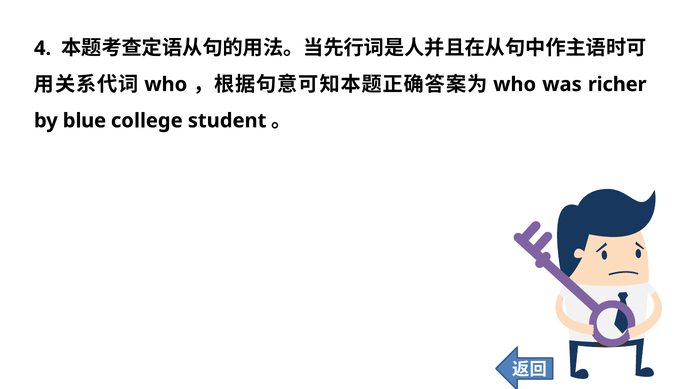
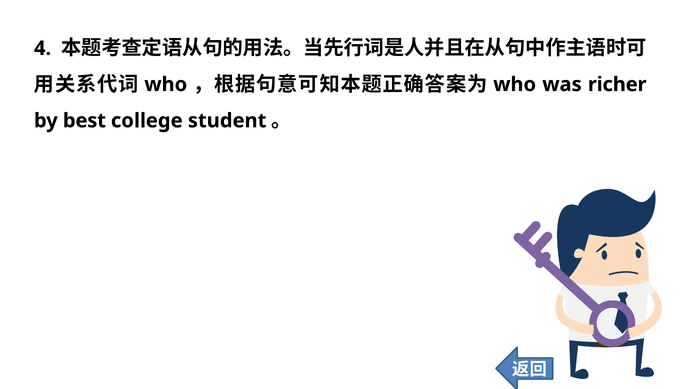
blue: blue -> best
